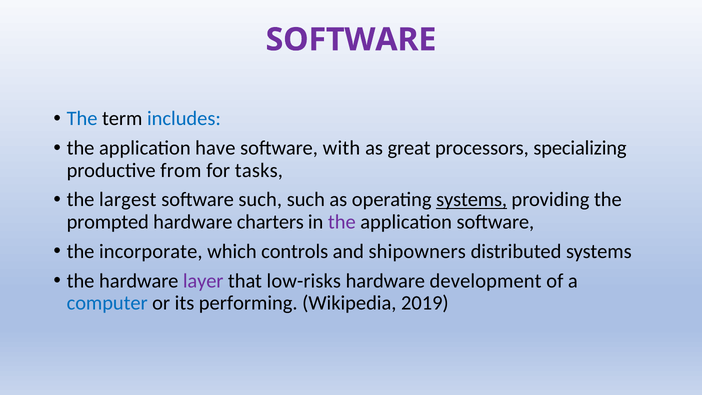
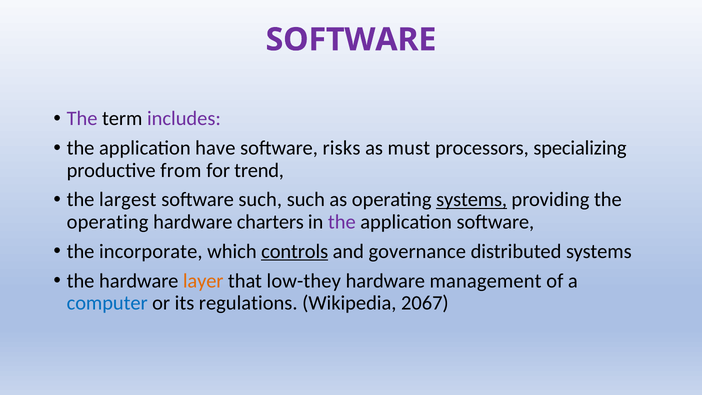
The at (82, 119) colour: blue -> purple
includes colour: blue -> purple
with: with -> risks
great: great -> must
tasks: tasks -> trend
prompted at (108, 222): prompted -> operating
controls underline: none -> present
shipowners: shipowners -> governance
layer colour: purple -> orange
low-risks: low-risks -> low-they
development: development -> management
performing: performing -> regulations
2019: 2019 -> 2067
